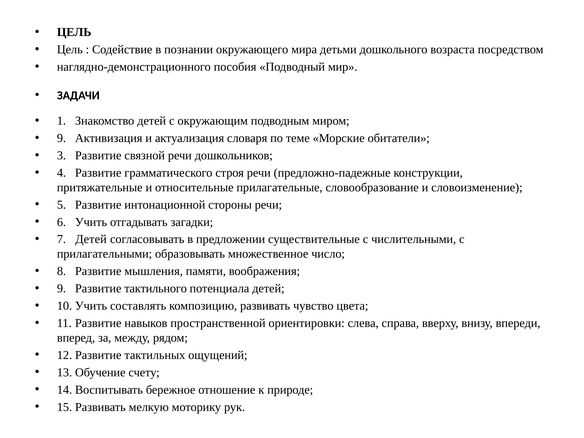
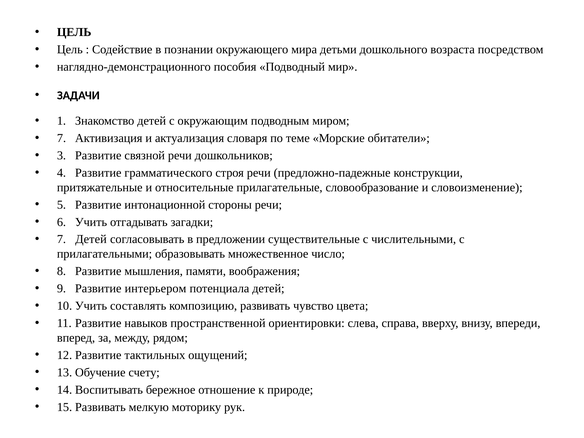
9 at (61, 138): 9 -> 7
тактильного: тактильного -> интерьером
